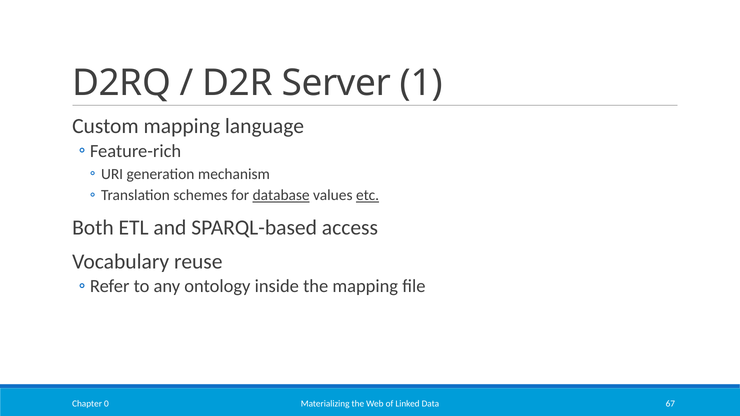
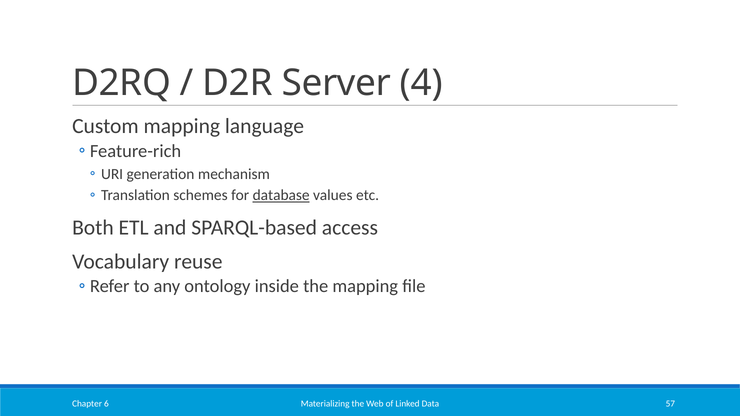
1: 1 -> 4
etc underline: present -> none
67: 67 -> 57
0: 0 -> 6
